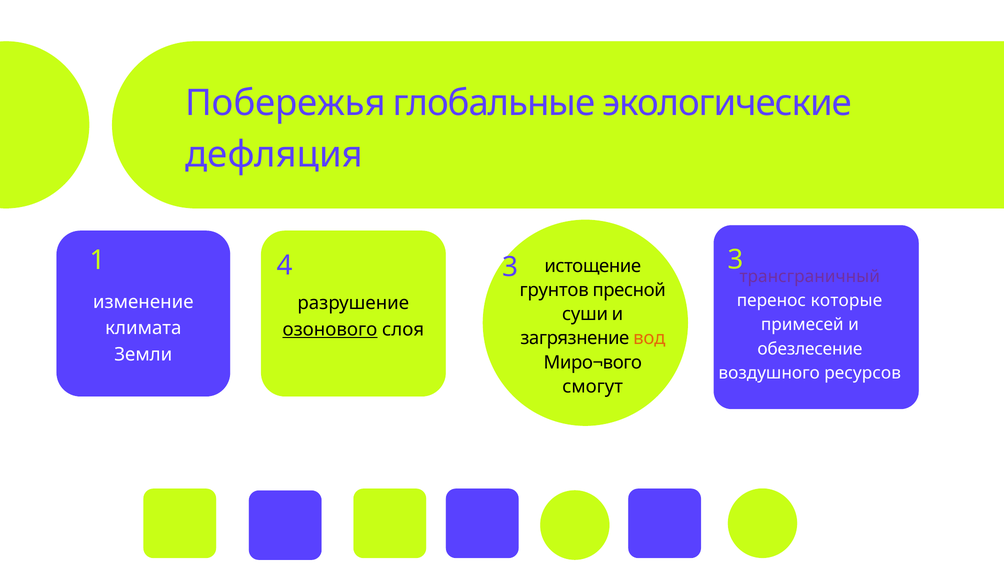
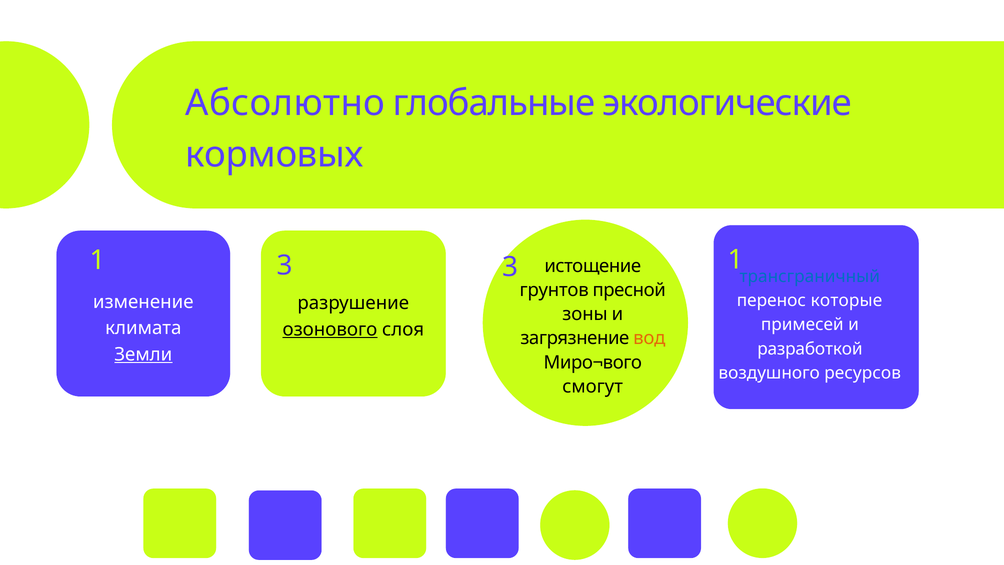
Побережья: Побережья -> Абсолютно
дефляция: дефляция -> кормовых
1 4: 4 -> 3
3 3: 3 -> 1
трансграничный colour: purple -> blue
суши: суши -> зоны
обезлесение: обезлесение -> разработкой
Земли underline: none -> present
